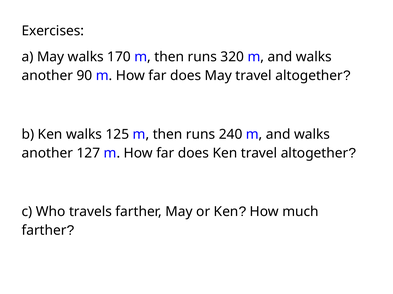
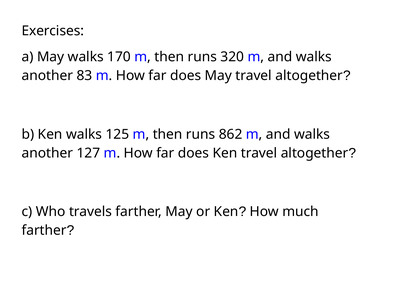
90: 90 -> 83
240: 240 -> 862
